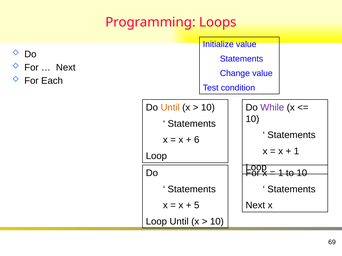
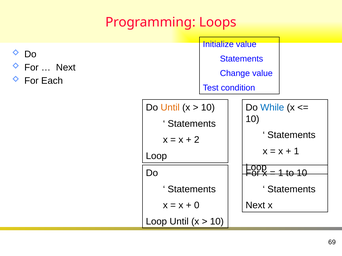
While colour: purple -> blue
6: 6 -> 2
5: 5 -> 0
